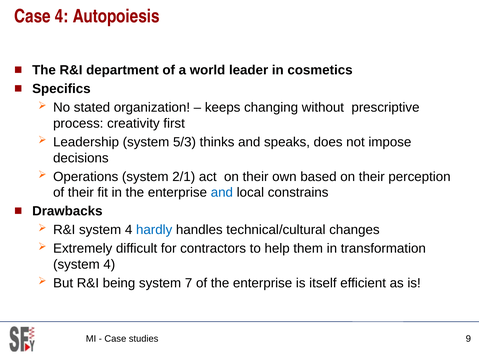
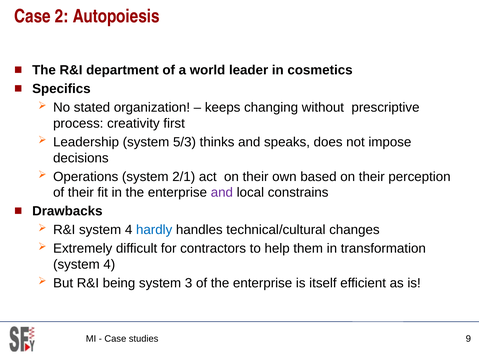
Case 4: 4 -> 2
and at (222, 193) colour: blue -> purple
7: 7 -> 3
